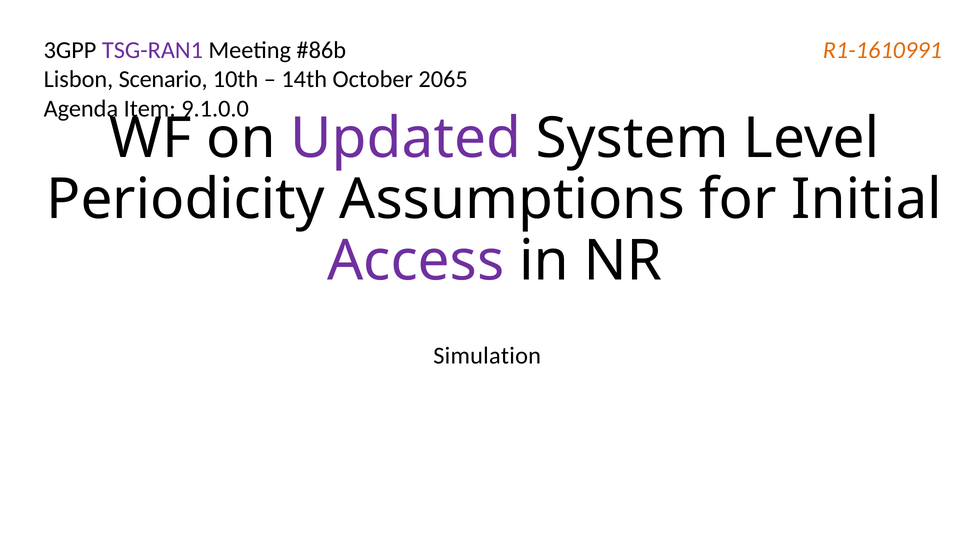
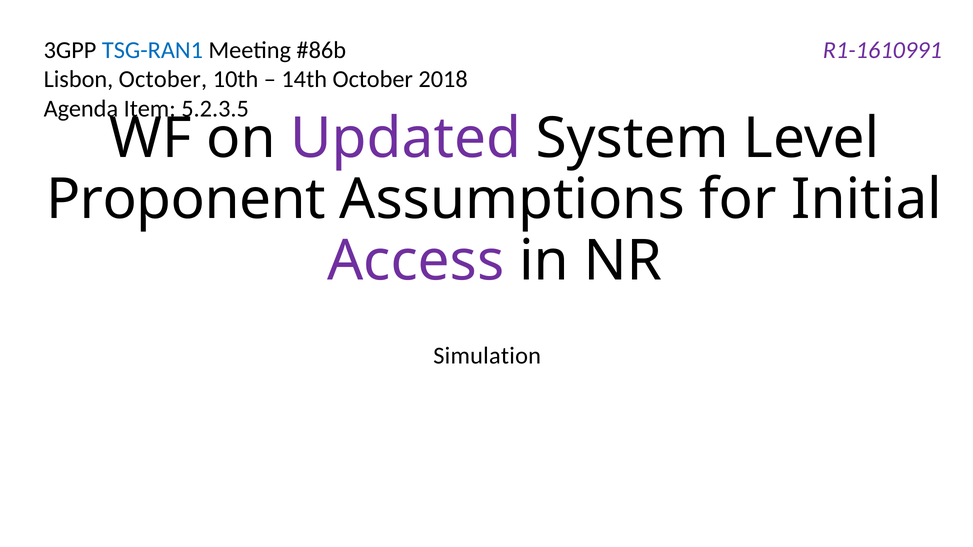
TSG-RAN1 colour: purple -> blue
R1-1610991 colour: orange -> purple
Lisbon Scenario: Scenario -> October
2065: 2065 -> 2018
9.1.0.0: 9.1.0.0 -> 5.2.3.5
Periodicity: Periodicity -> Proponent
